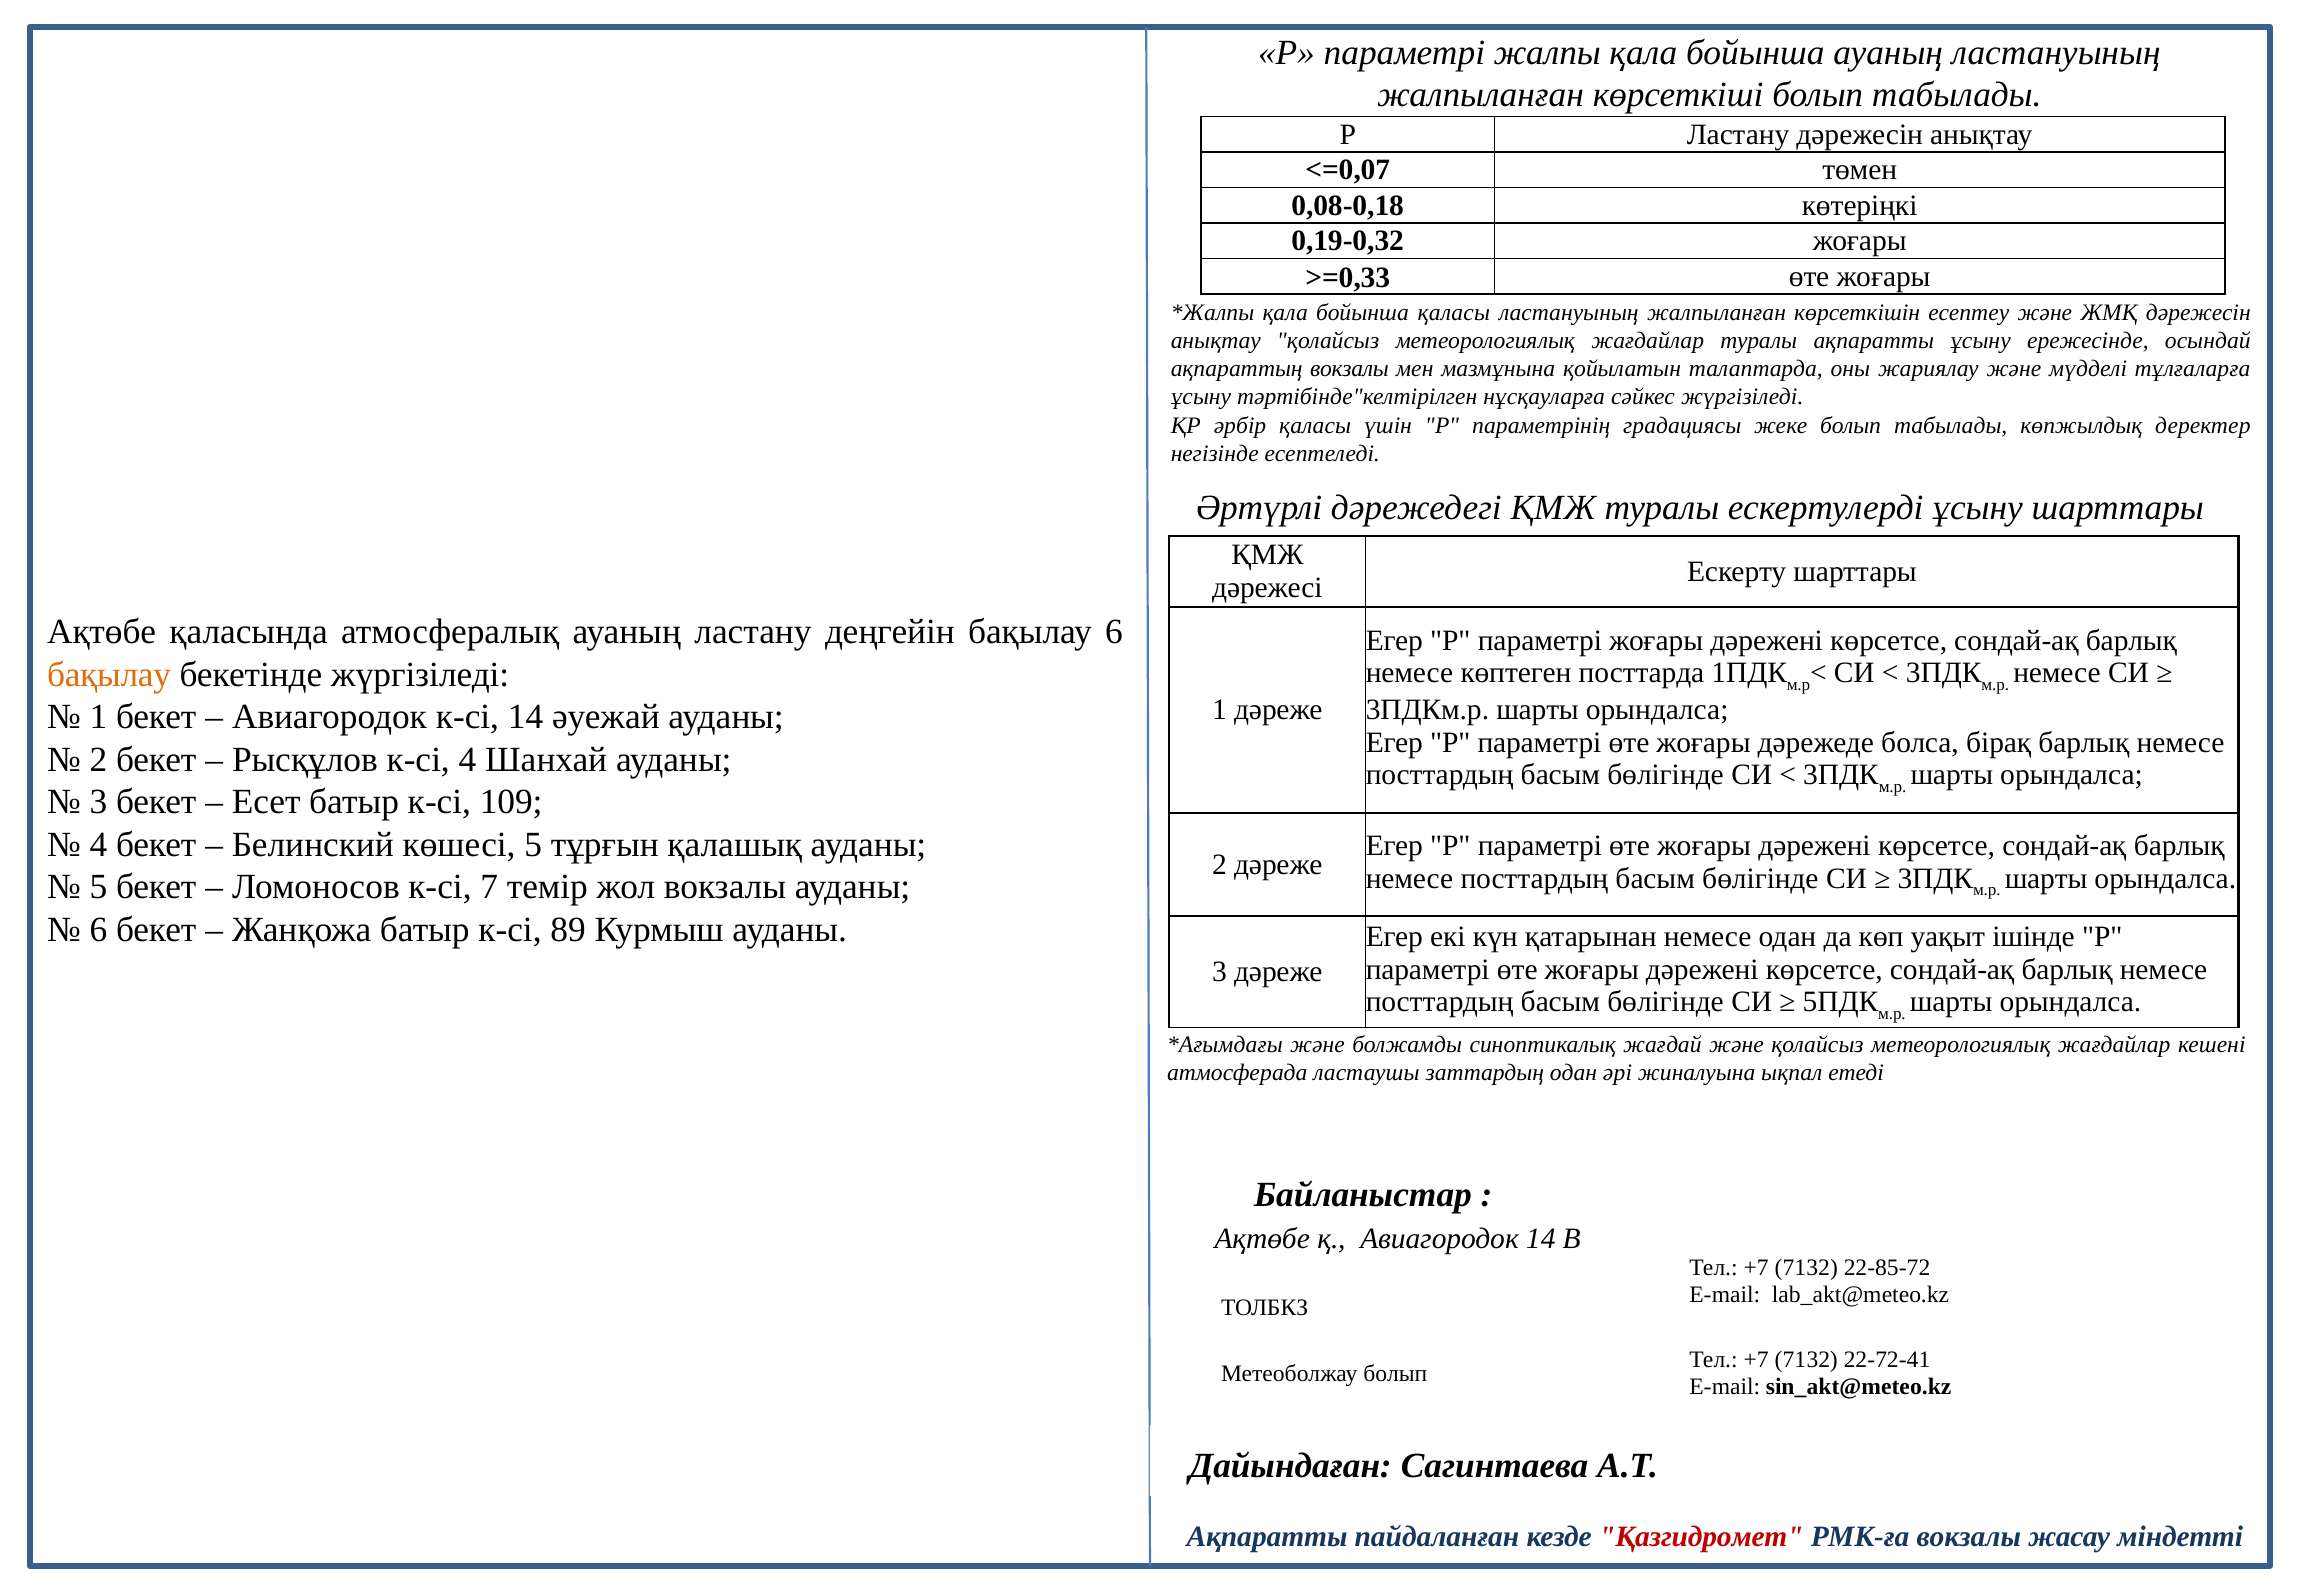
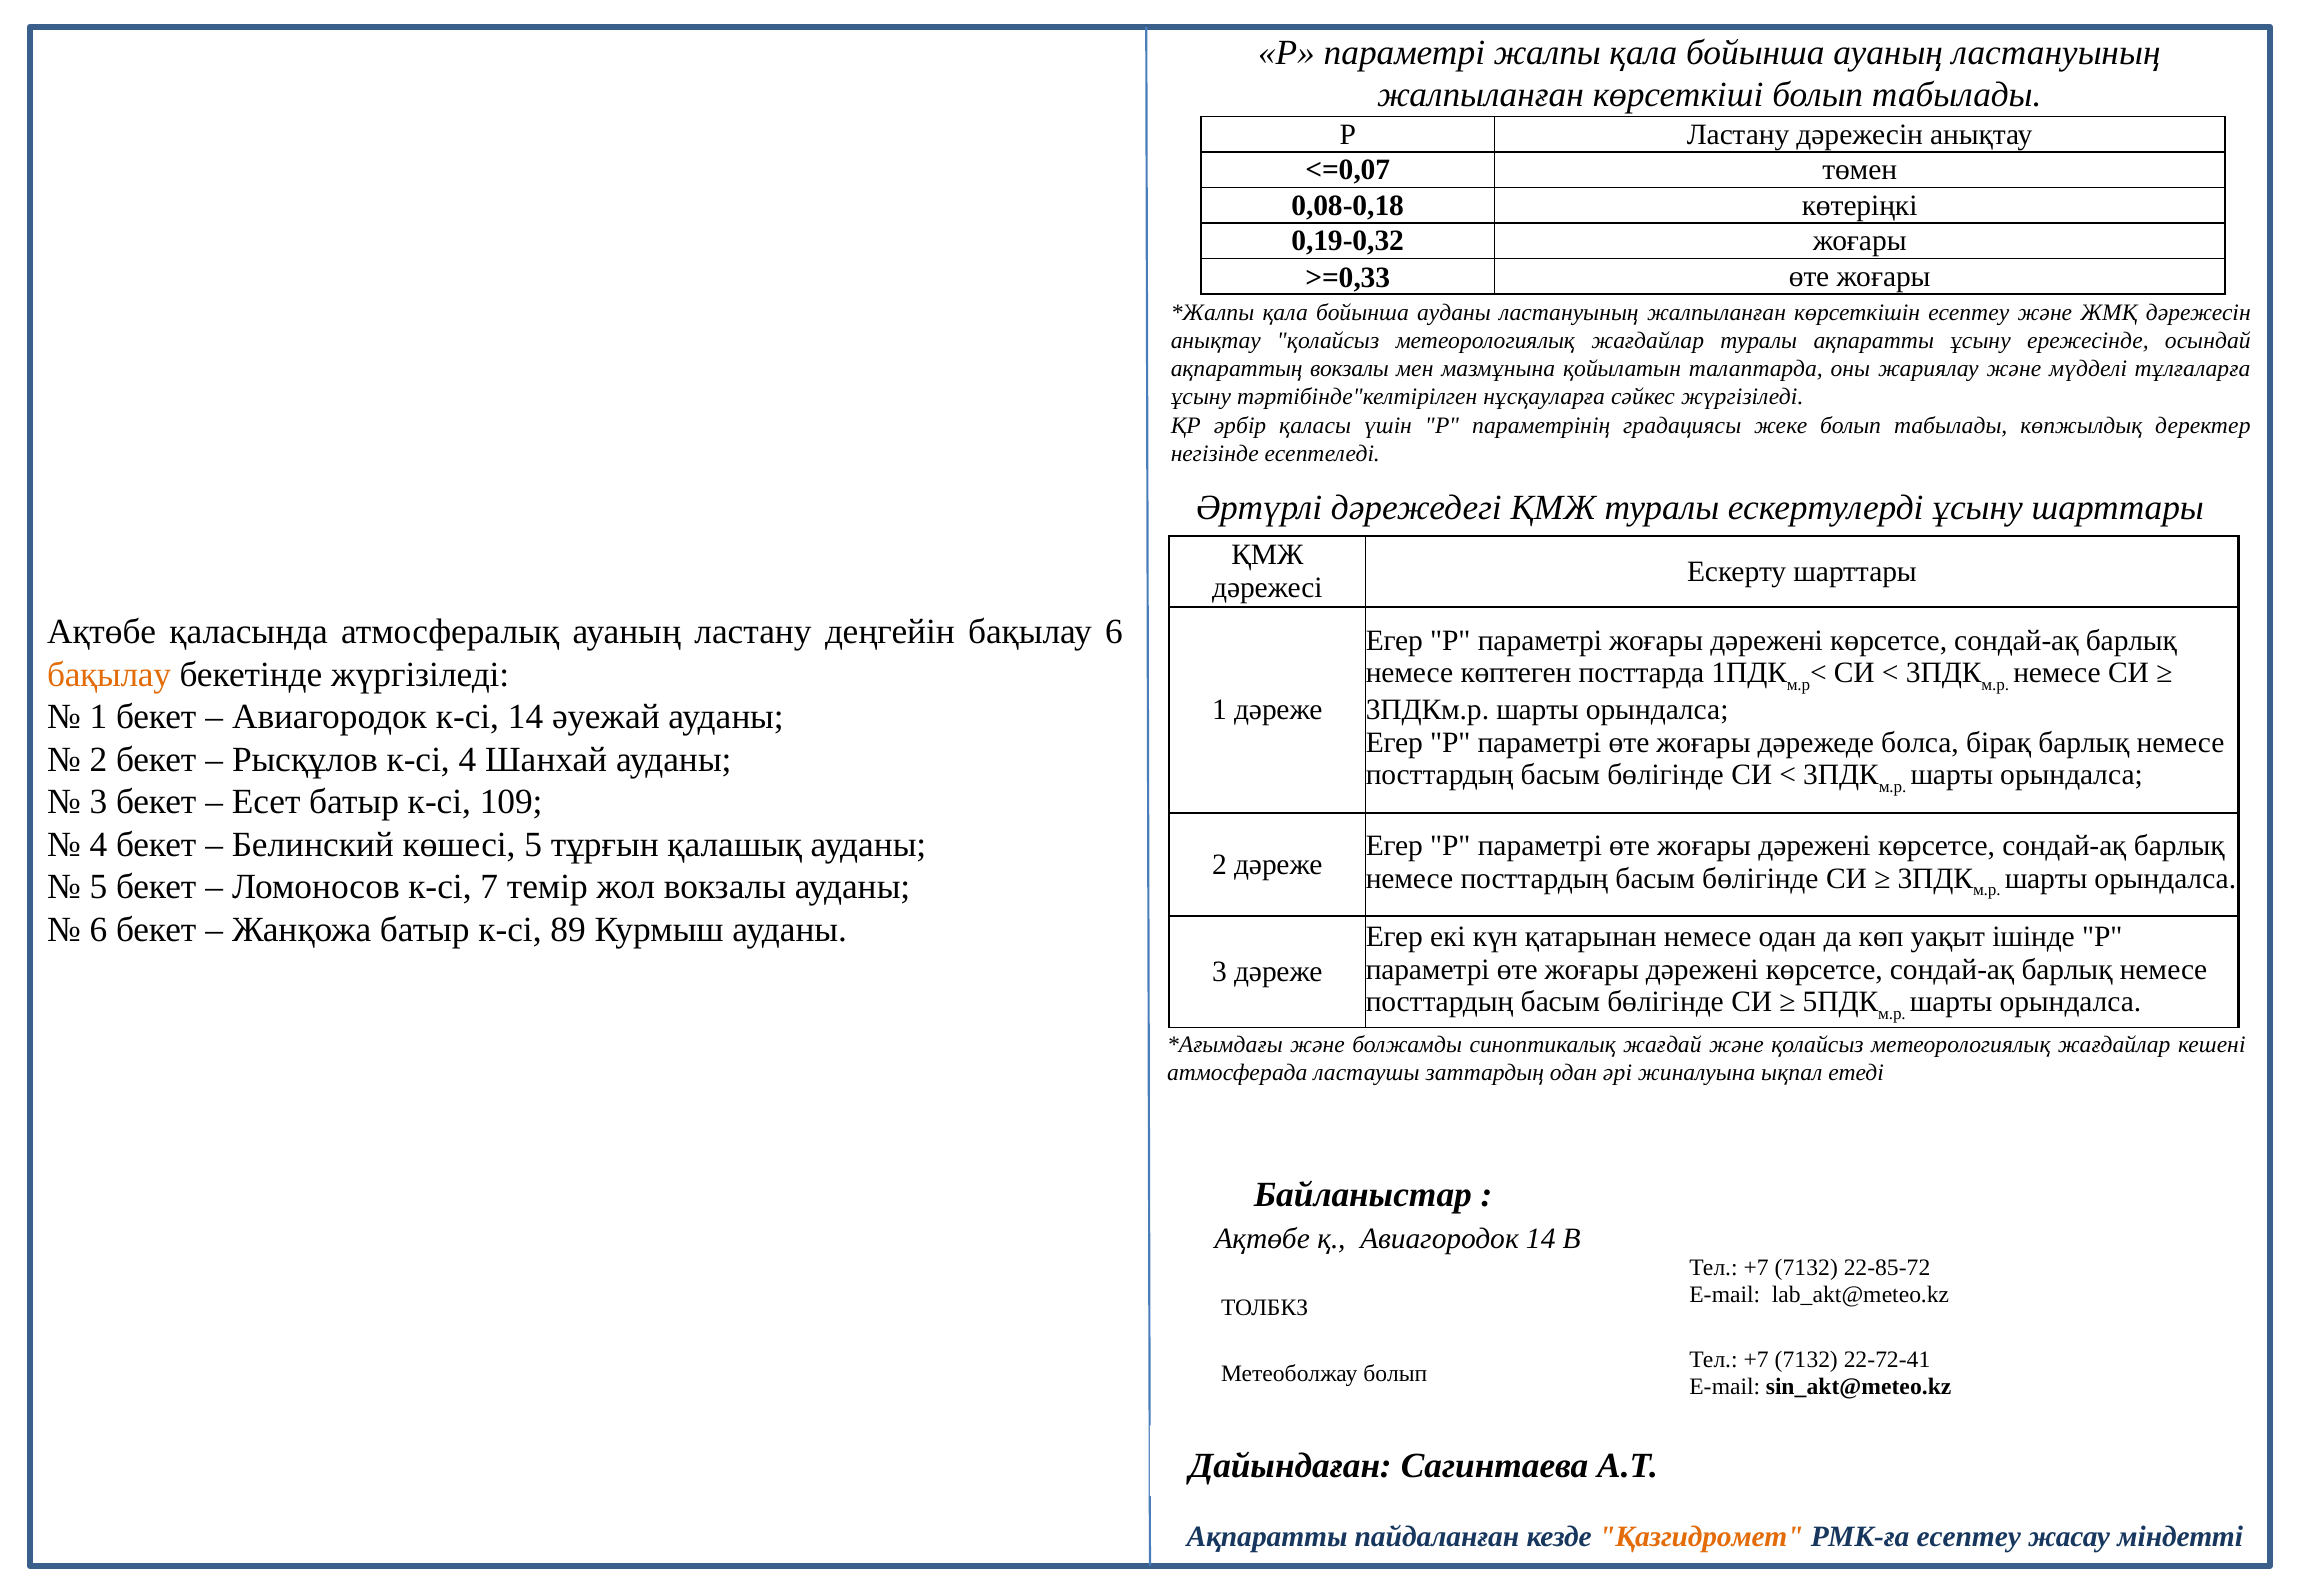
бойынша қаласы: қаласы -> ауданы
Қазгидромет colour: red -> orange
РМК-ға вокзалы: вокзалы -> есептеу
